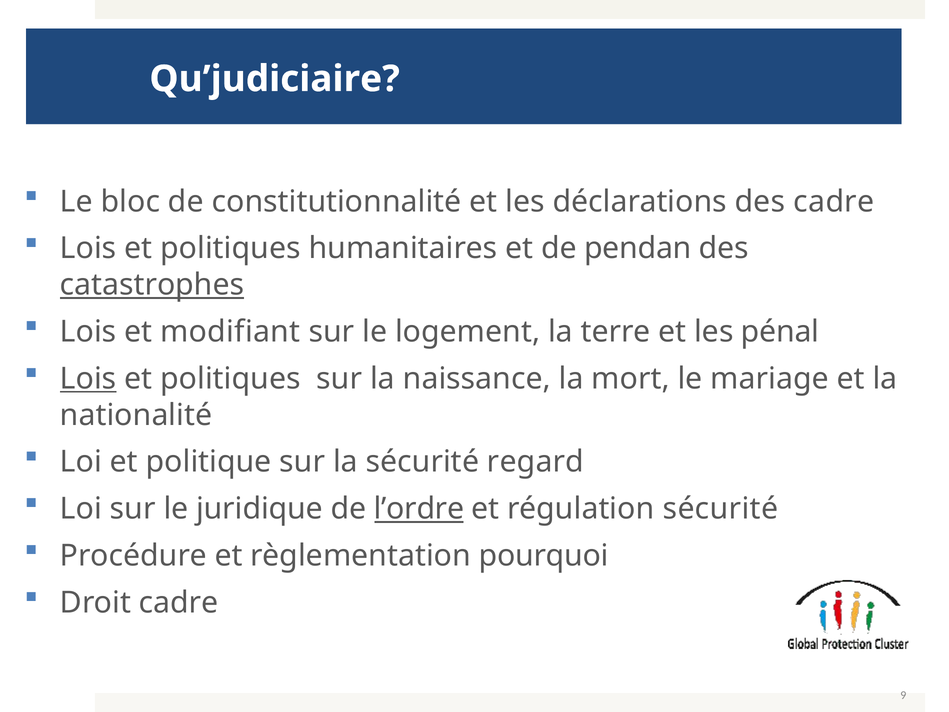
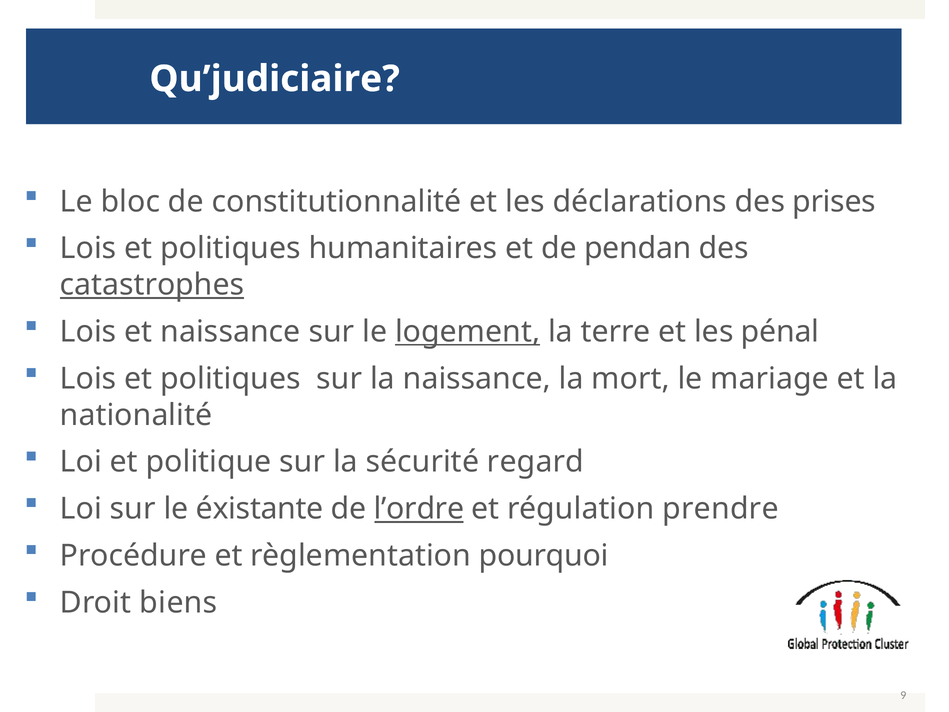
des cadre: cadre -> prises
et modifiant: modifiant -> naissance
logement underline: none -> present
Lois at (88, 379) underline: present -> none
juridique: juridique -> éxistante
régulation sécurité: sécurité -> prendre
Droit cadre: cadre -> biens
